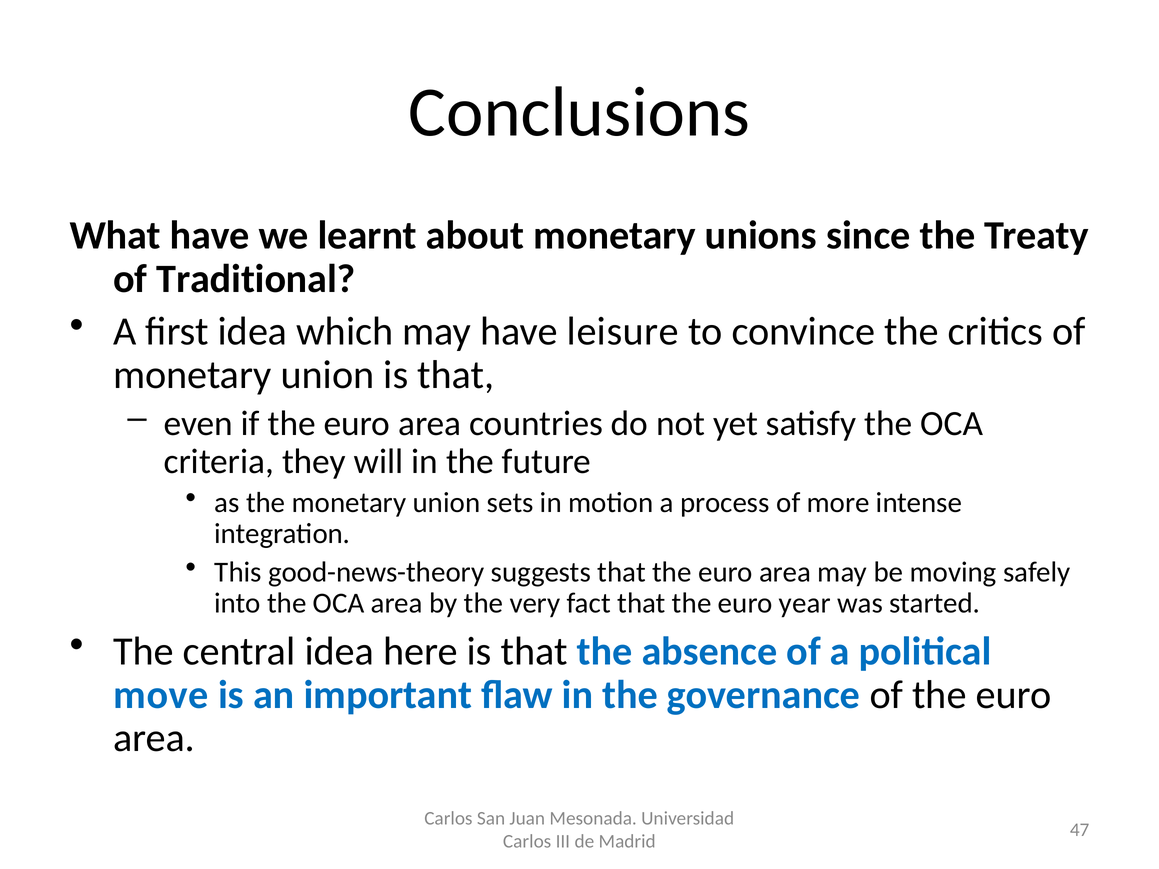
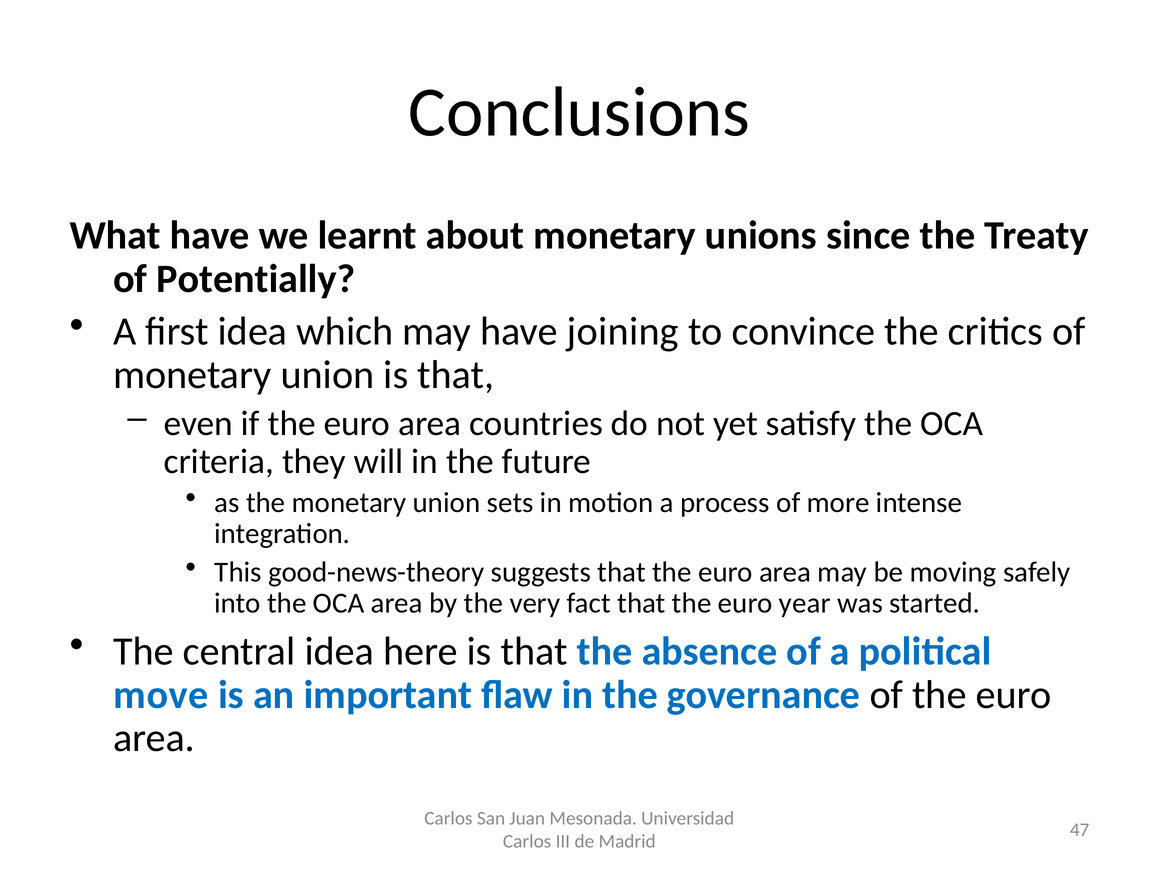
Traditional: Traditional -> Potentially
leisure: leisure -> joining
